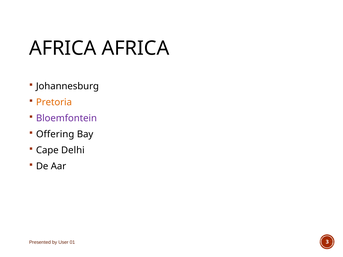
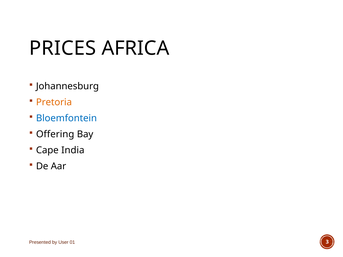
AFRICA at (63, 48): AFRICA -> PRICES
Bloemfontein colour: purple -> blue
Delhi: Delhi -> India
